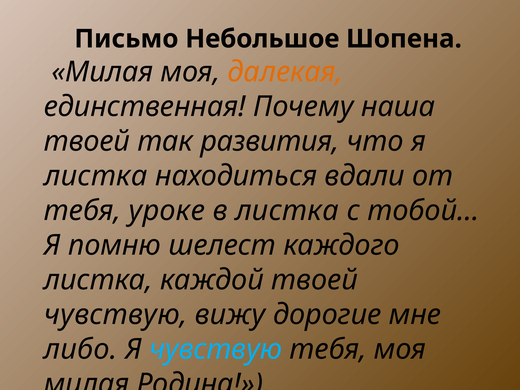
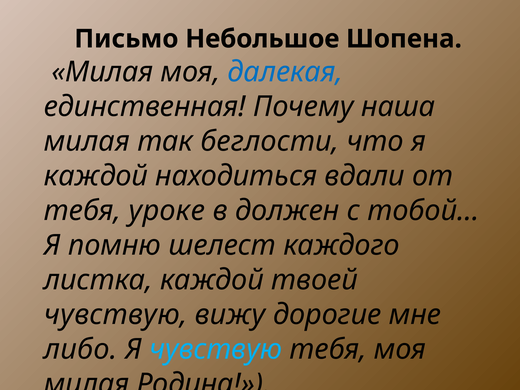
далекая colour: orange -> blue
твоей at (87, 141): твоей -> милая
развития: развития -> беглости
листка at (96, 176): листка -> каждой
в листка: листка -> должен
